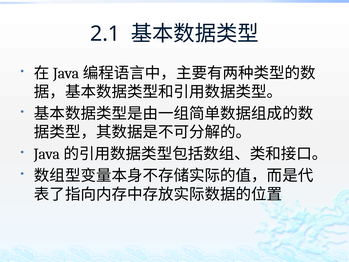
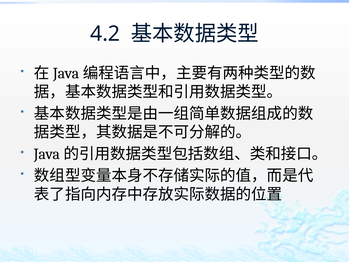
2.1: 2.1 -> 4.2
